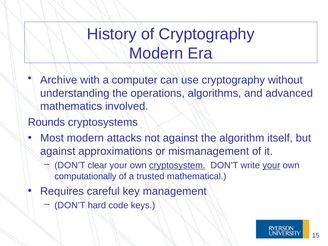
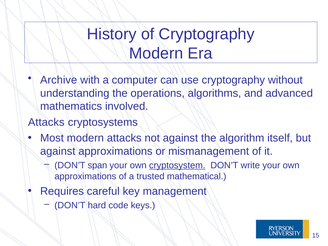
Rounds at (46, 122): Rounds -> Attacks
clear: clear -> span
your at (271, 165) underline: present -> none
computationally at (85, 176): computationally -> approximations
